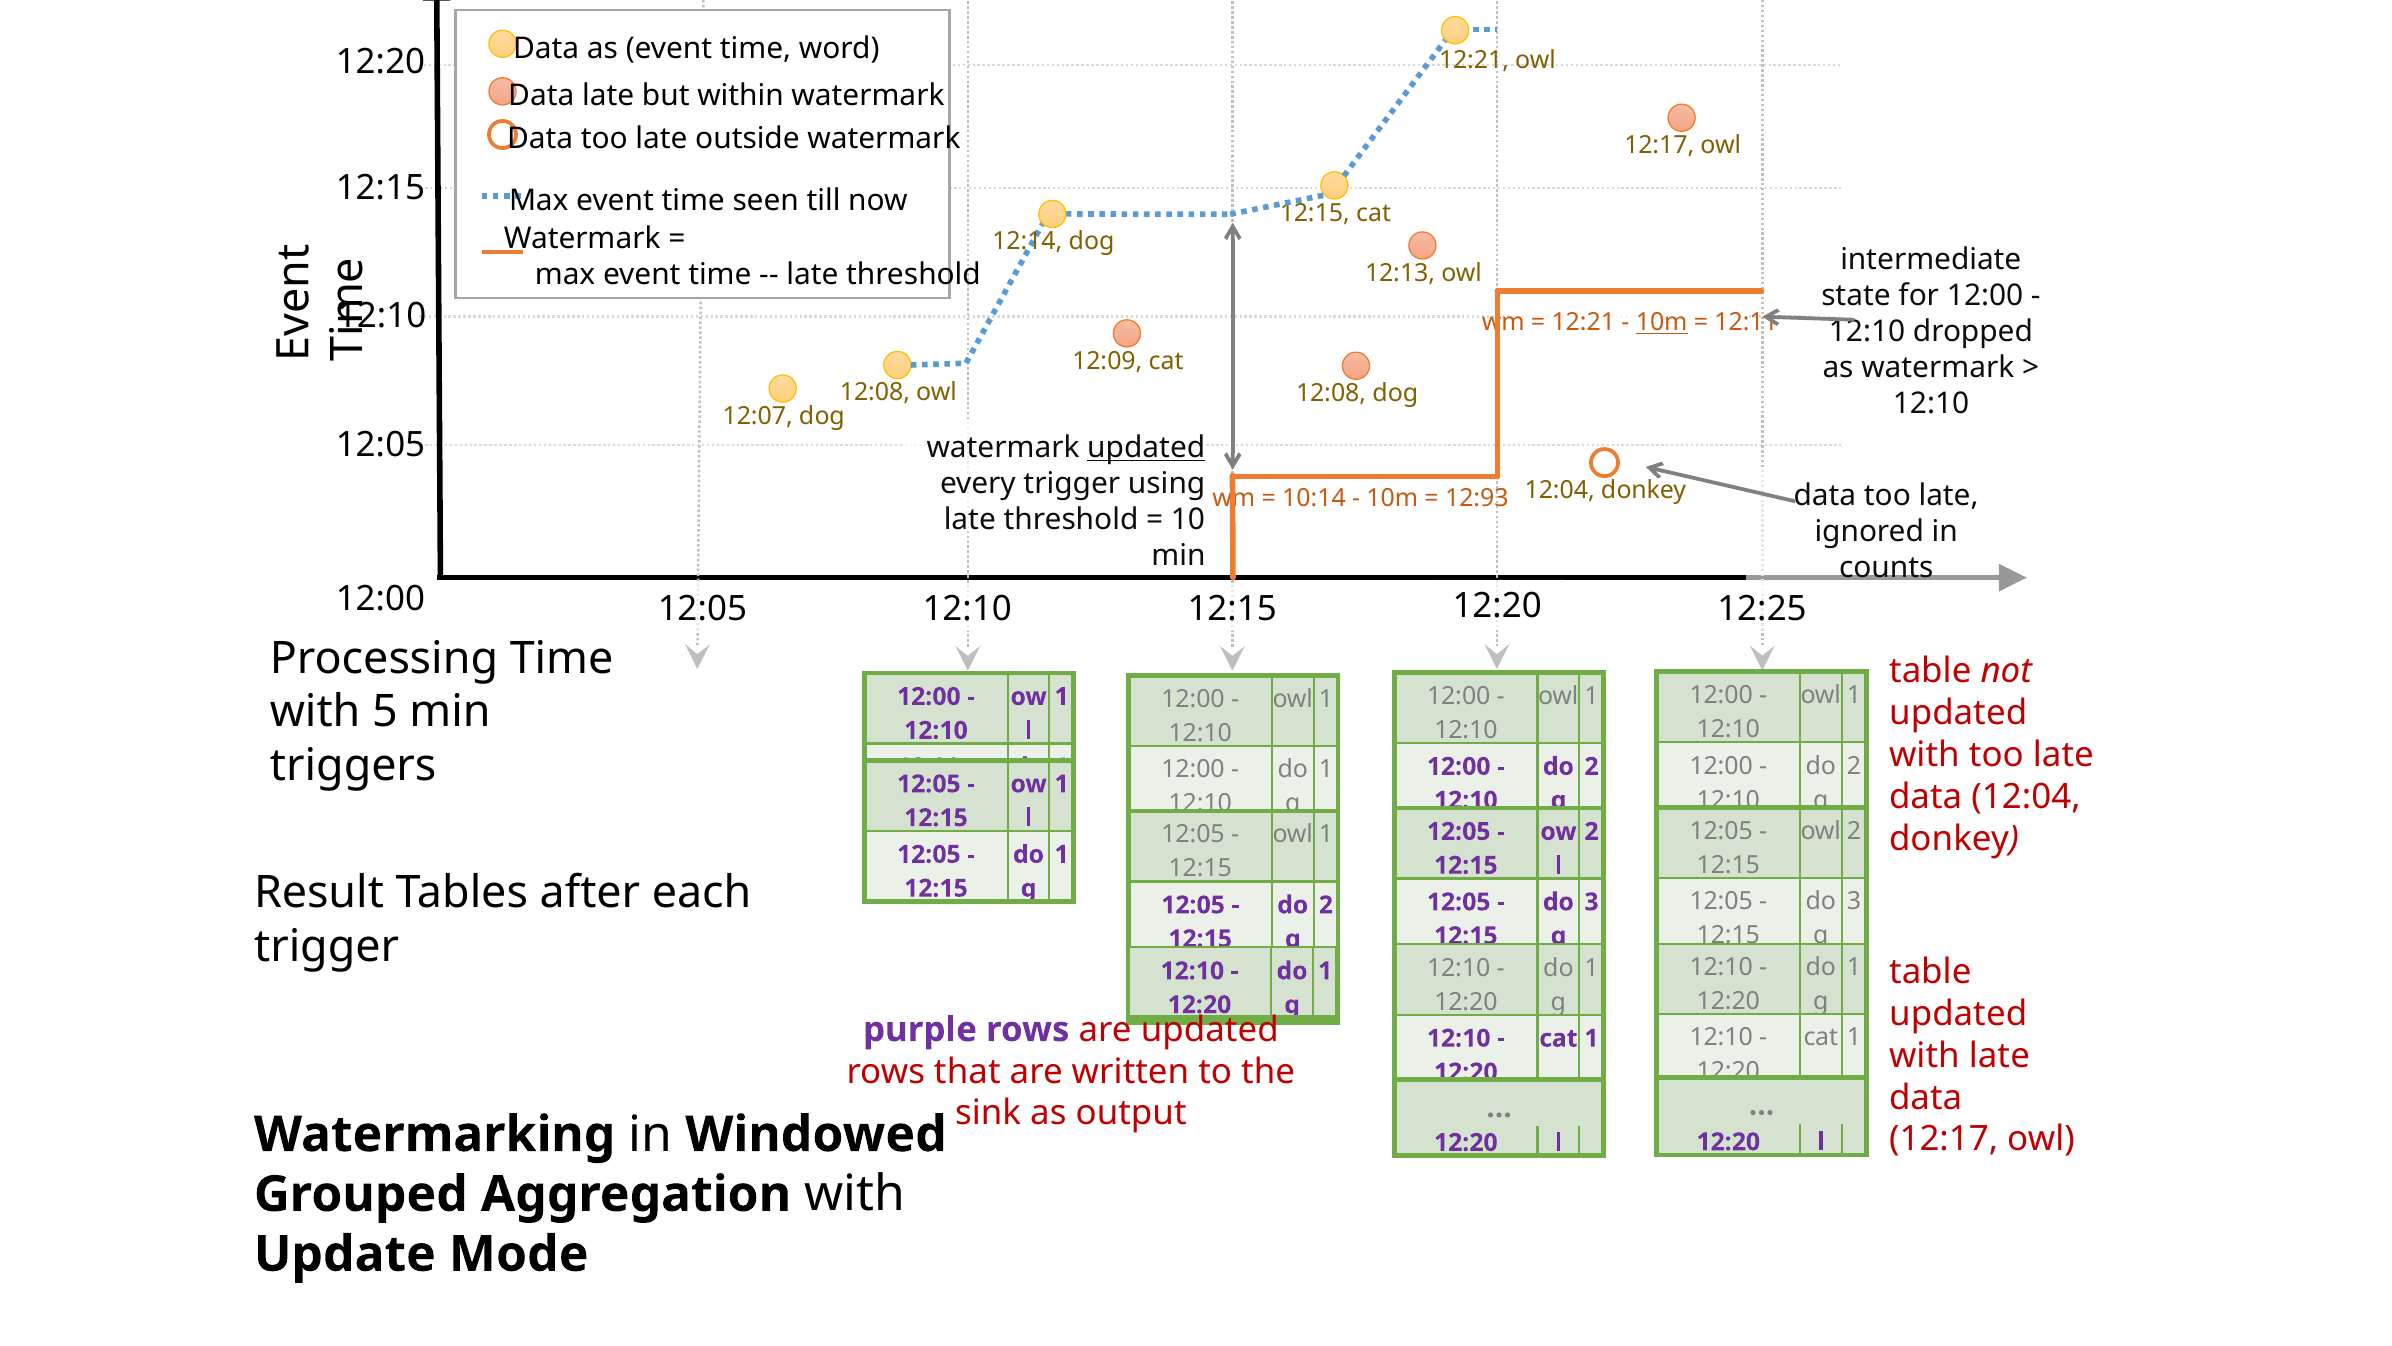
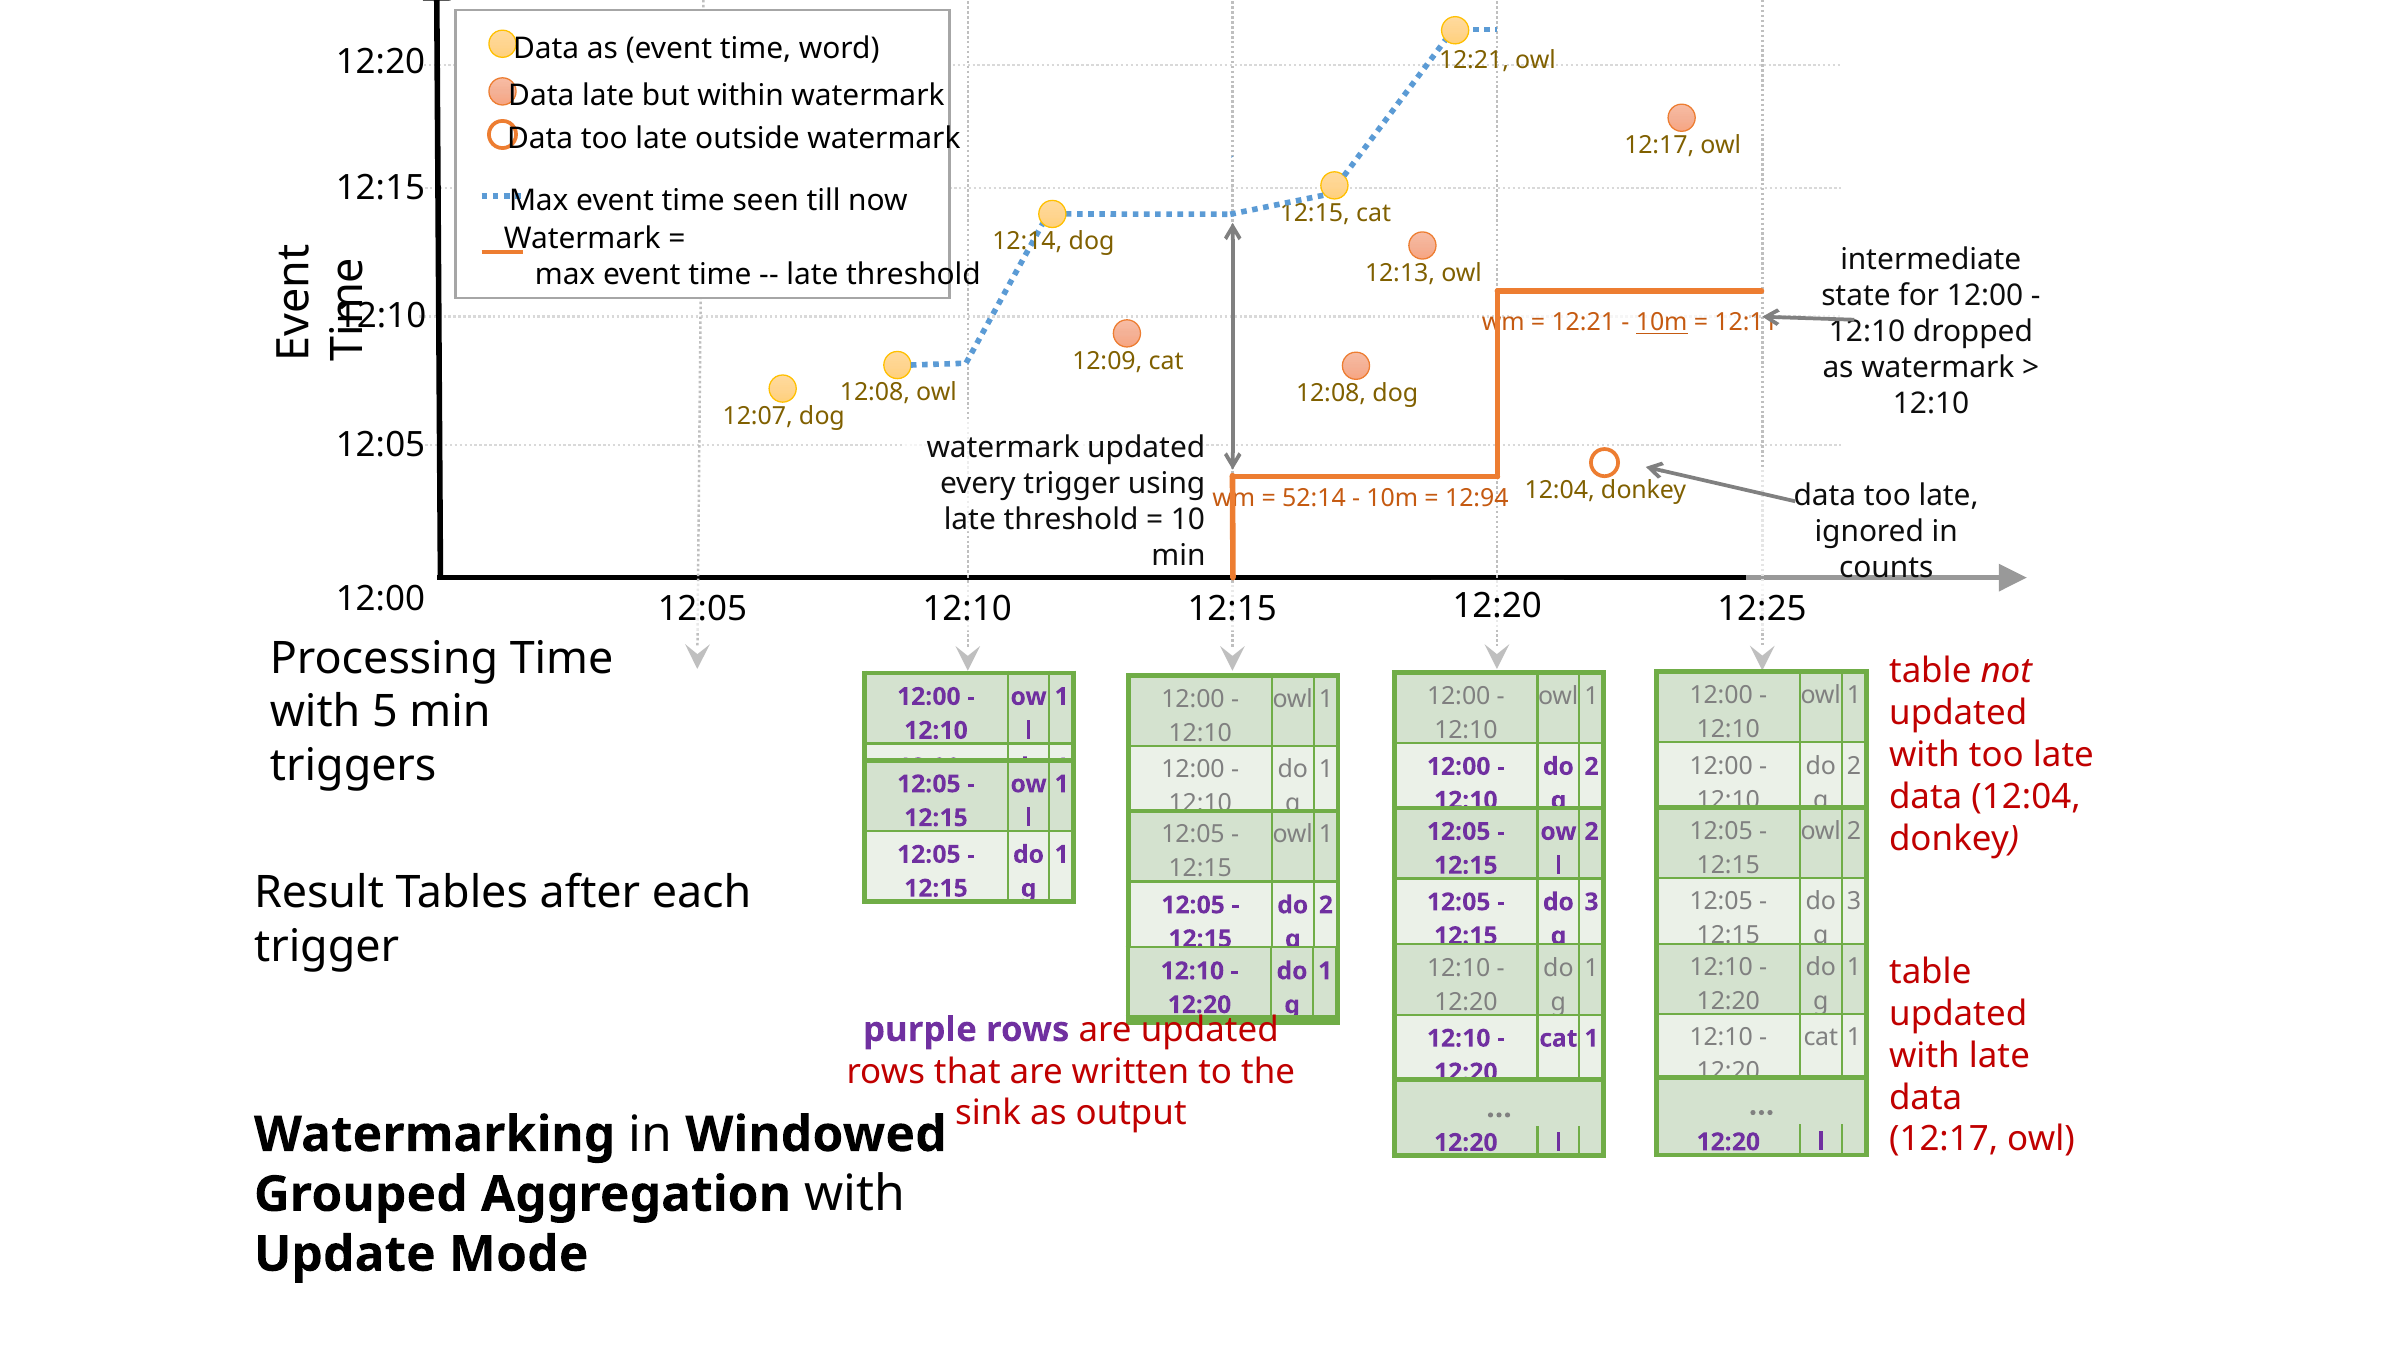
updated at (1146, 447) underline: present -> none
10:14: 10:14 -> 52:14
12:93: 12:93 -> 12:94
